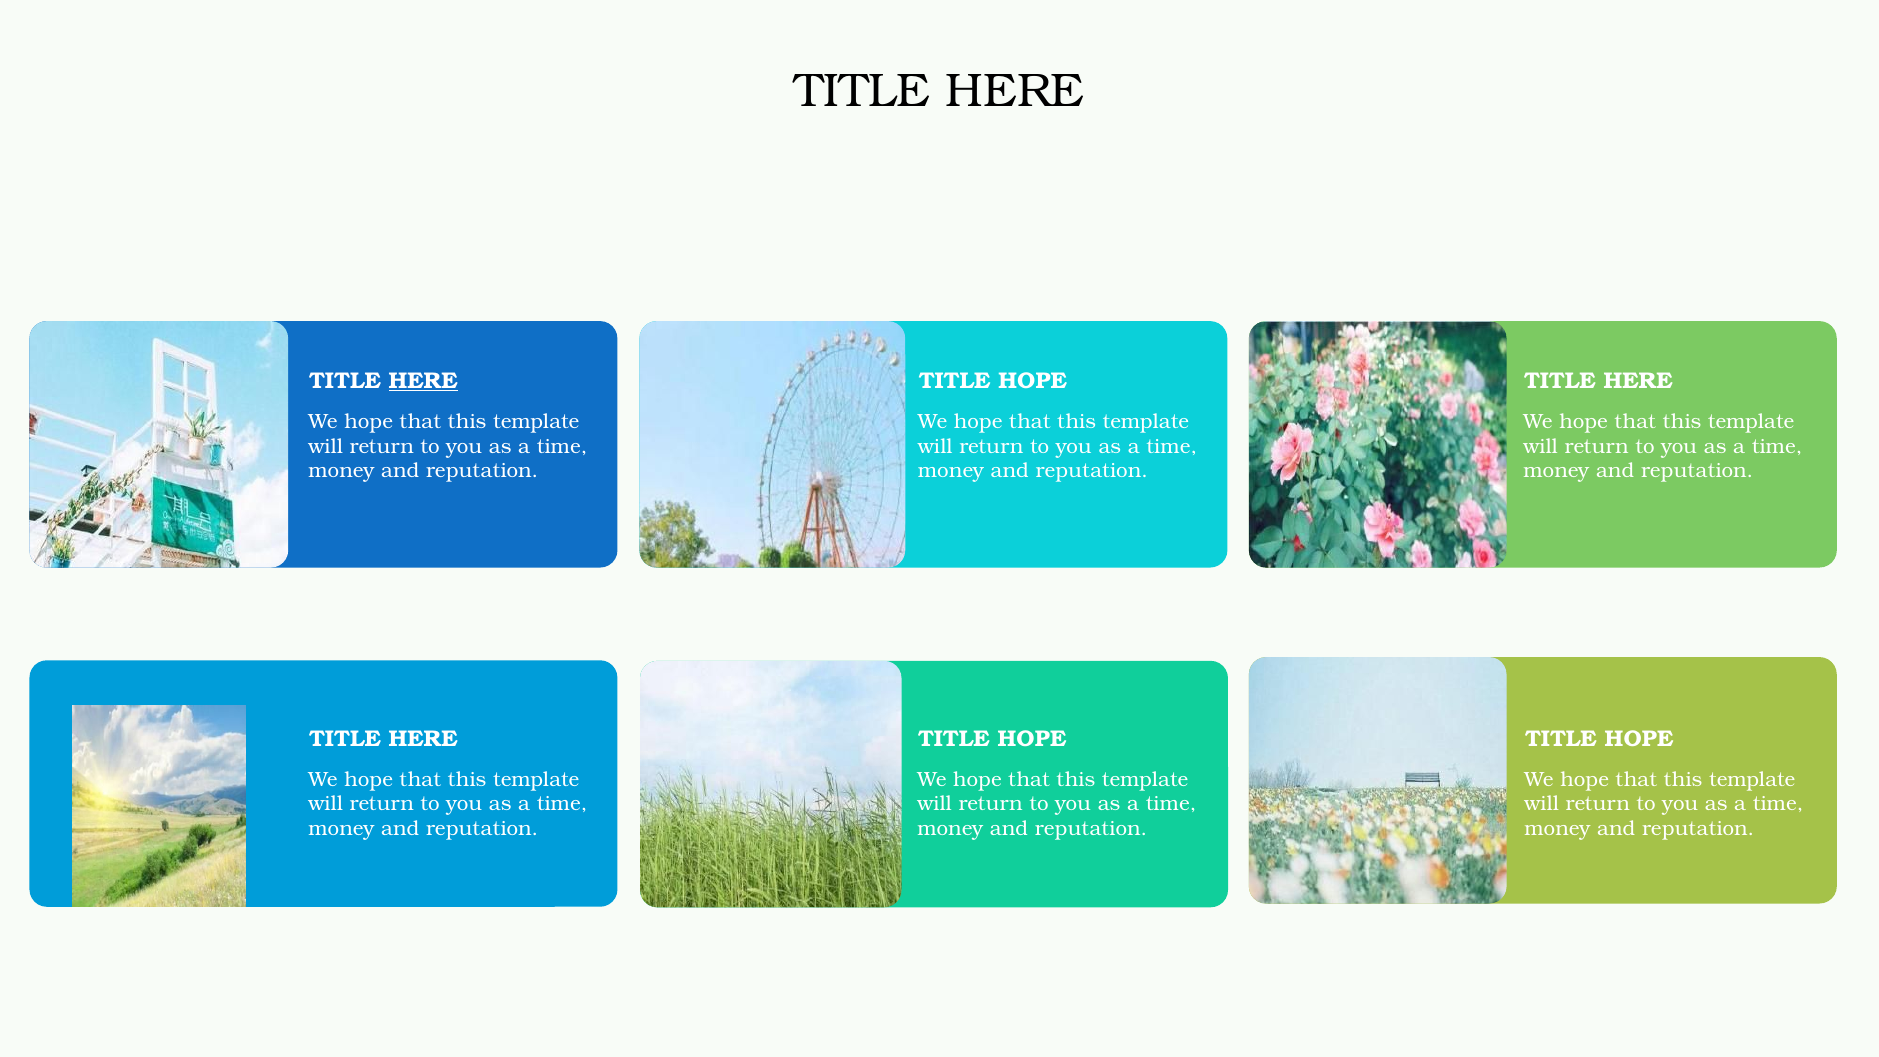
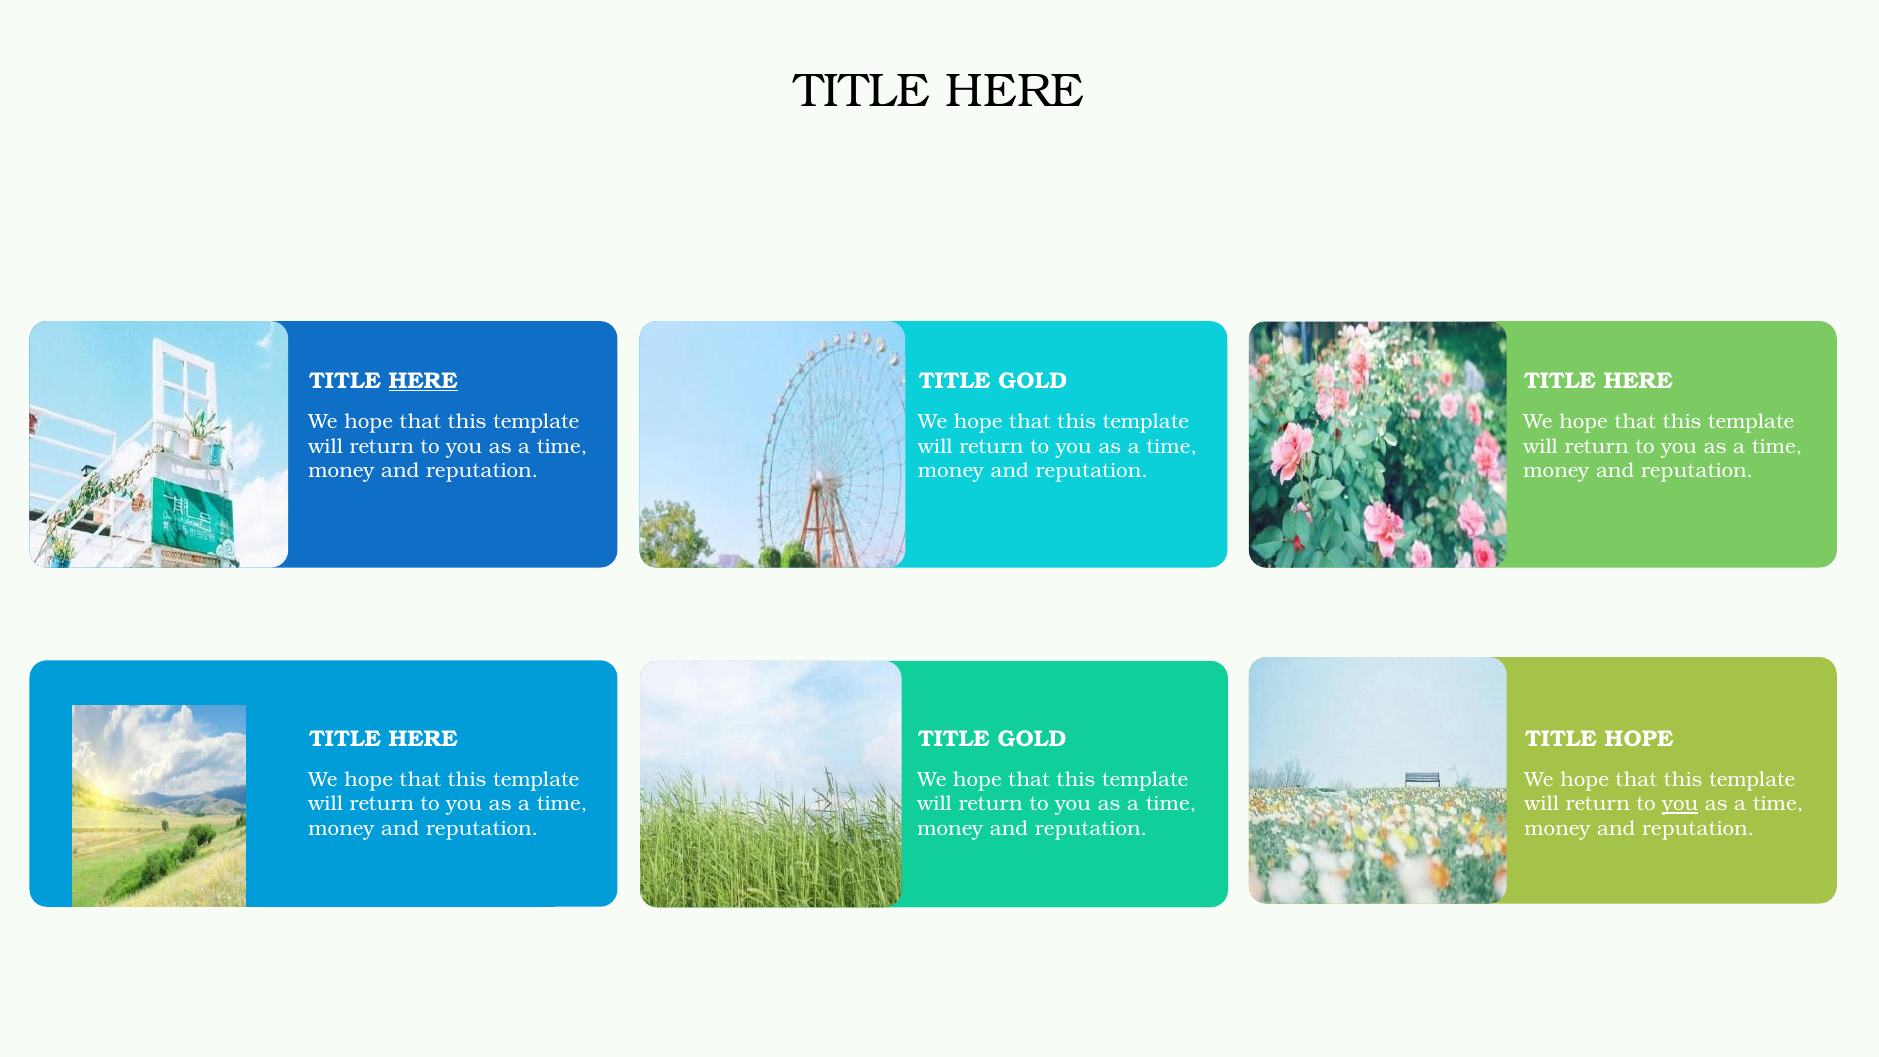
HOPE at (1033, 381): HOPE -> GOLD
HOPE at (1032, 738): HOPE -> GOLD
you at (1680, 804) underline: none -> present
